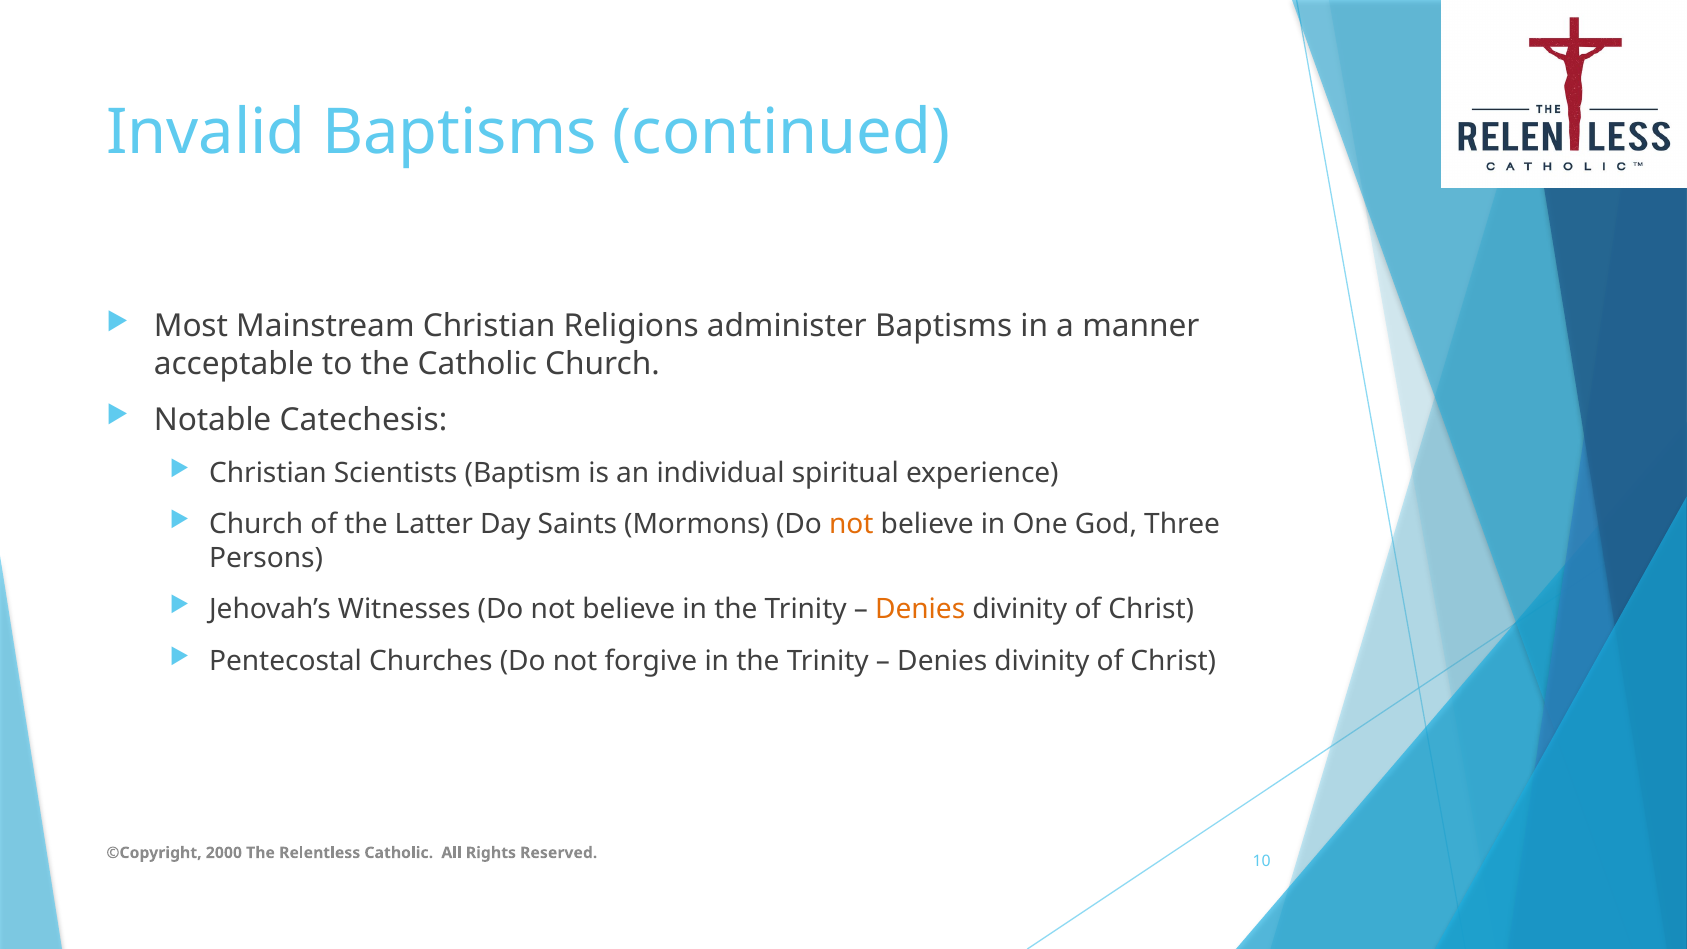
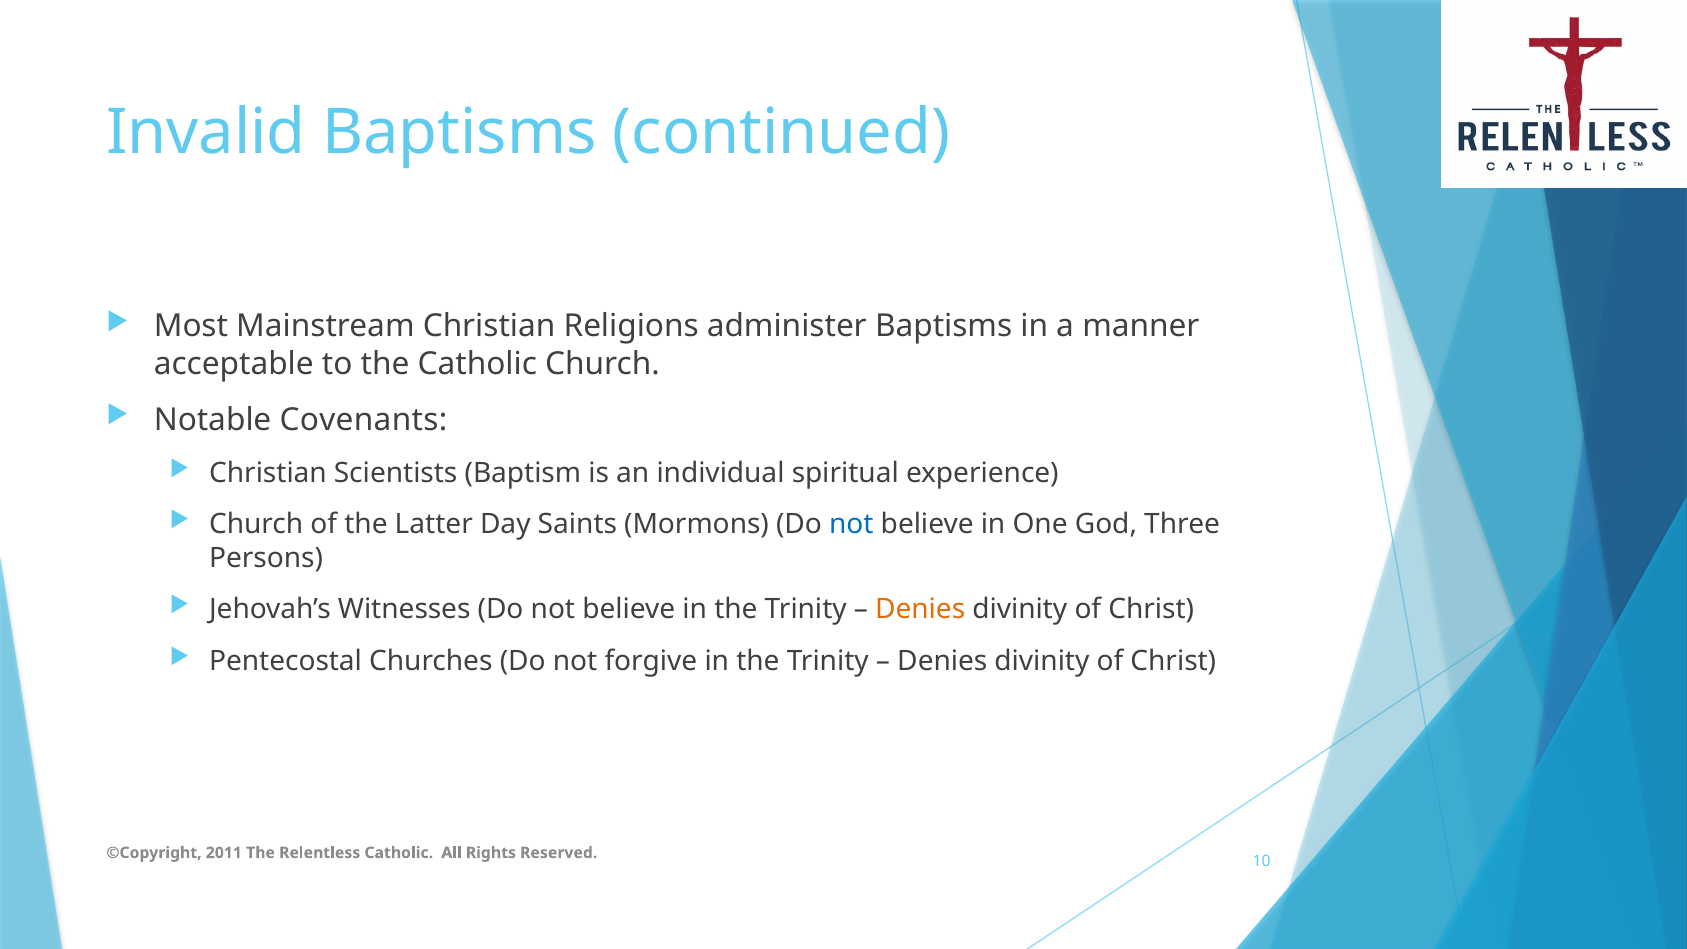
Catechesis: Catechesis -> Covenants
not at (851, 524) colour: orange -> blue
2000: 2000 -> 2011
